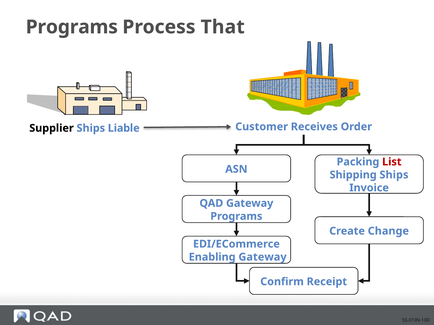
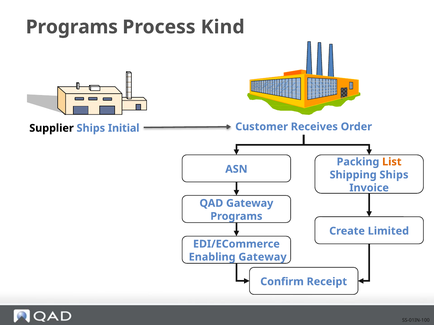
That: That -> Kind
Liable: Liable -> Initial
List colour: red -> orange
Change: Change -> Limited
